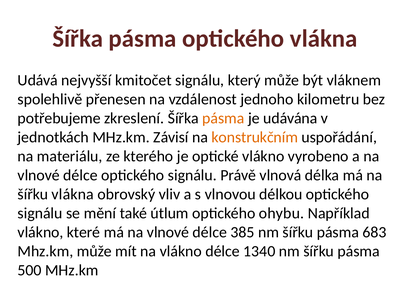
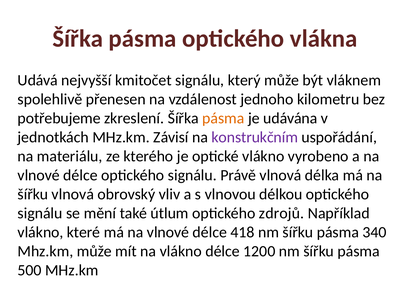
konstrukčním colour: orange -> purple
šířku vlákna: vlákna -> vlnová
ohybu: ohybu -> zdrojů
385: 385 -> 418
683: 683 -> 340
1340: 1340 -> 1200
